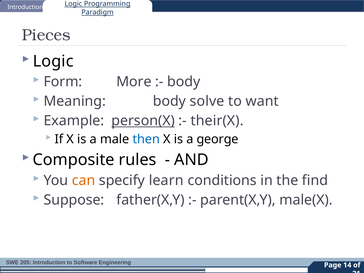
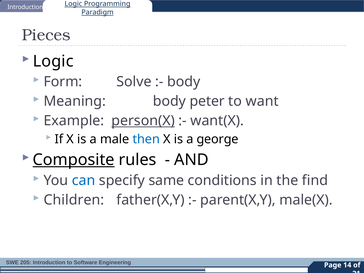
More: More -> Solve
solve: solve -> peter
their(X: their(X -> want(X
Composite underline: none -> present
can colour: orange -> blue
learn: learn -> same
Suppose: Suppose -> Children
